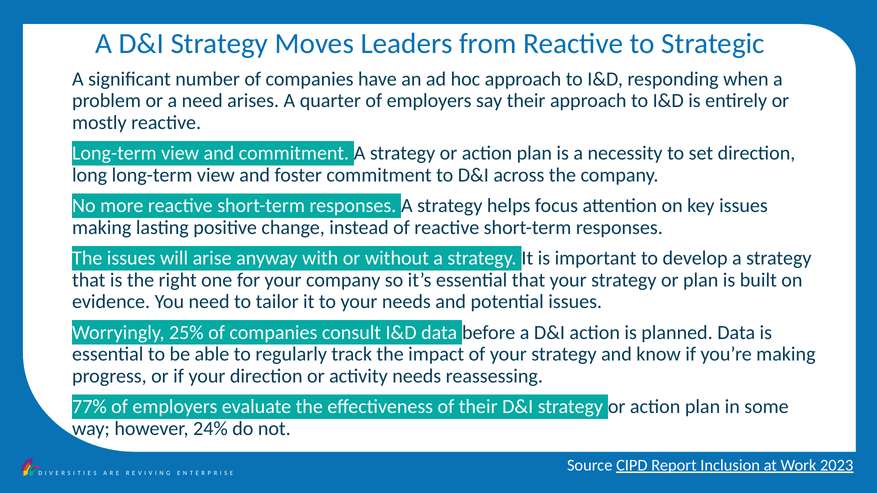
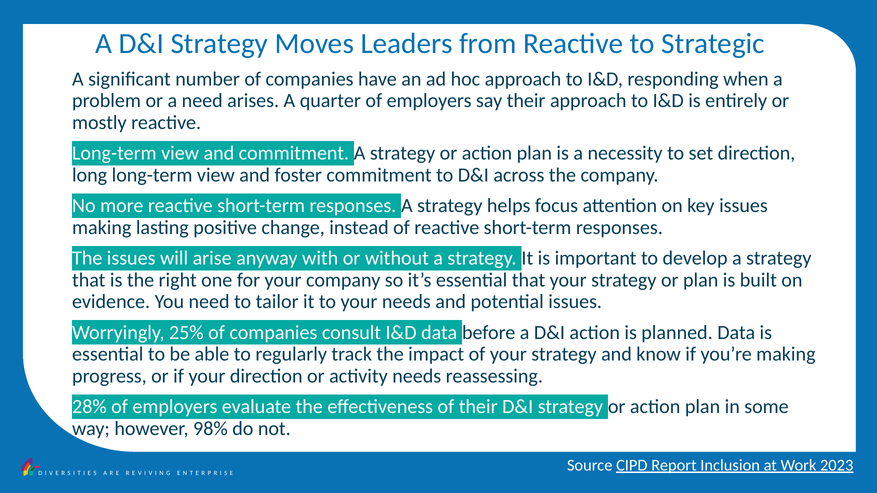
77%: 77% -> 28%
24%: 24% -> 98%
